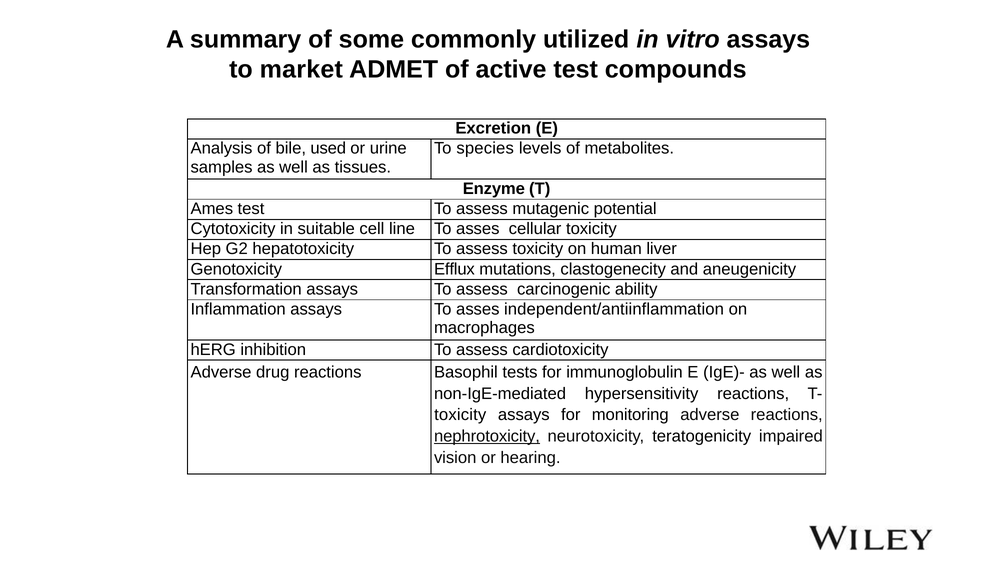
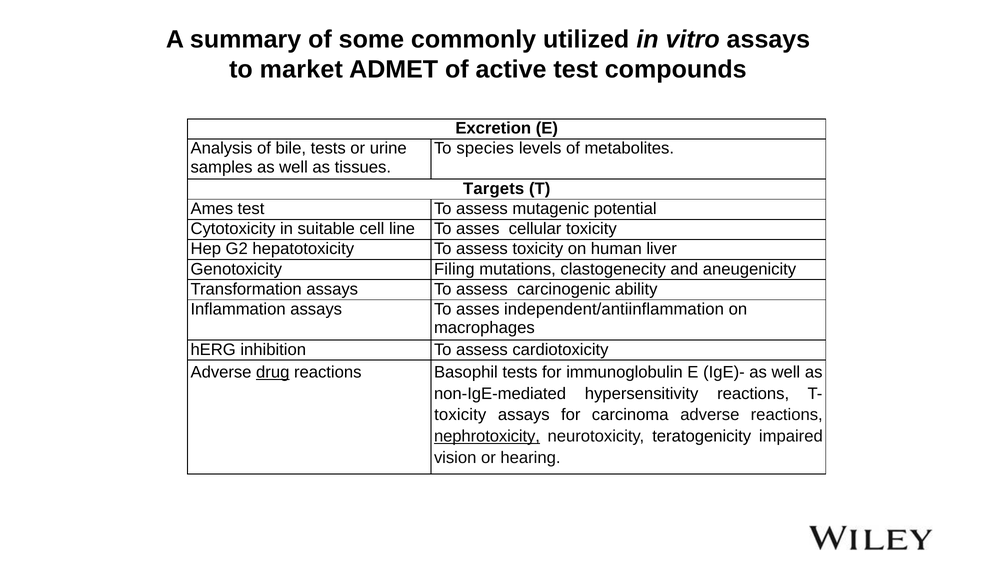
bile used: used -> tests
Enzyme: Enzyme -> Targets
Efflux: Efflux -> Filing
drug underline: none -> present
monitoring: monitoring -> carcinoma
